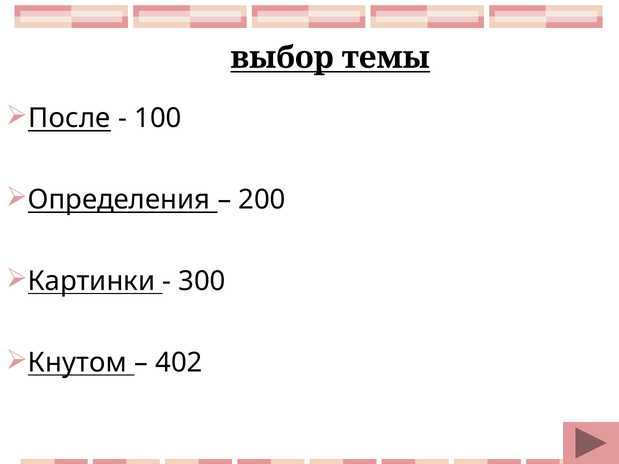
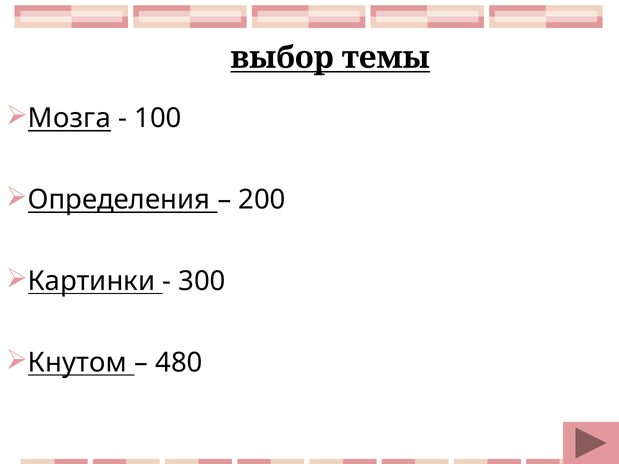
После: После -> Мозга
402: 402 -> 480
